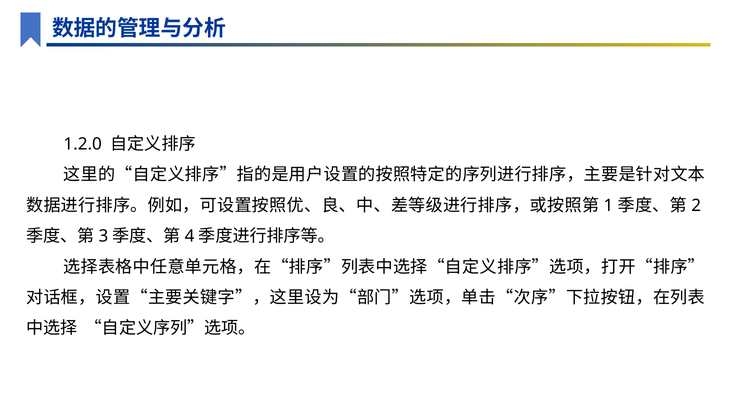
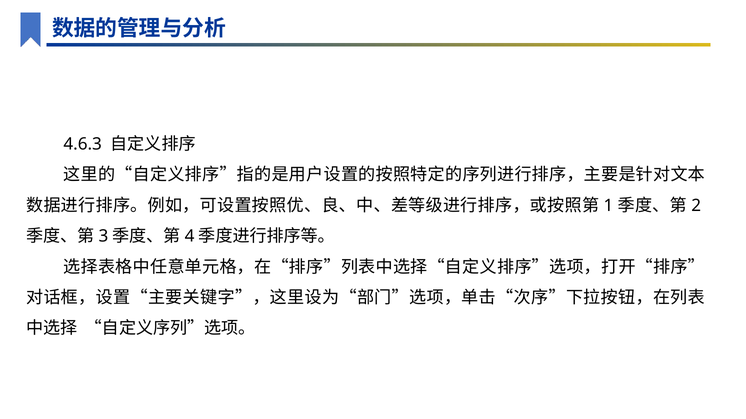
1.2.0: 1.2.0 -> 4.6.3
